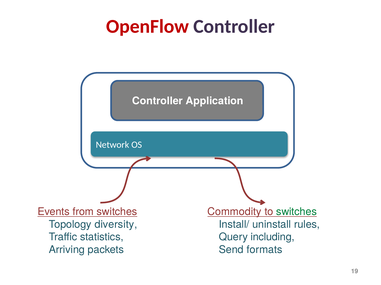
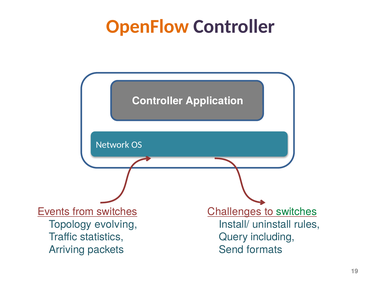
OpenFlow colour: red -> orange
Commodity: Commodity -> Challenges
diversity: diversity -> evolving
